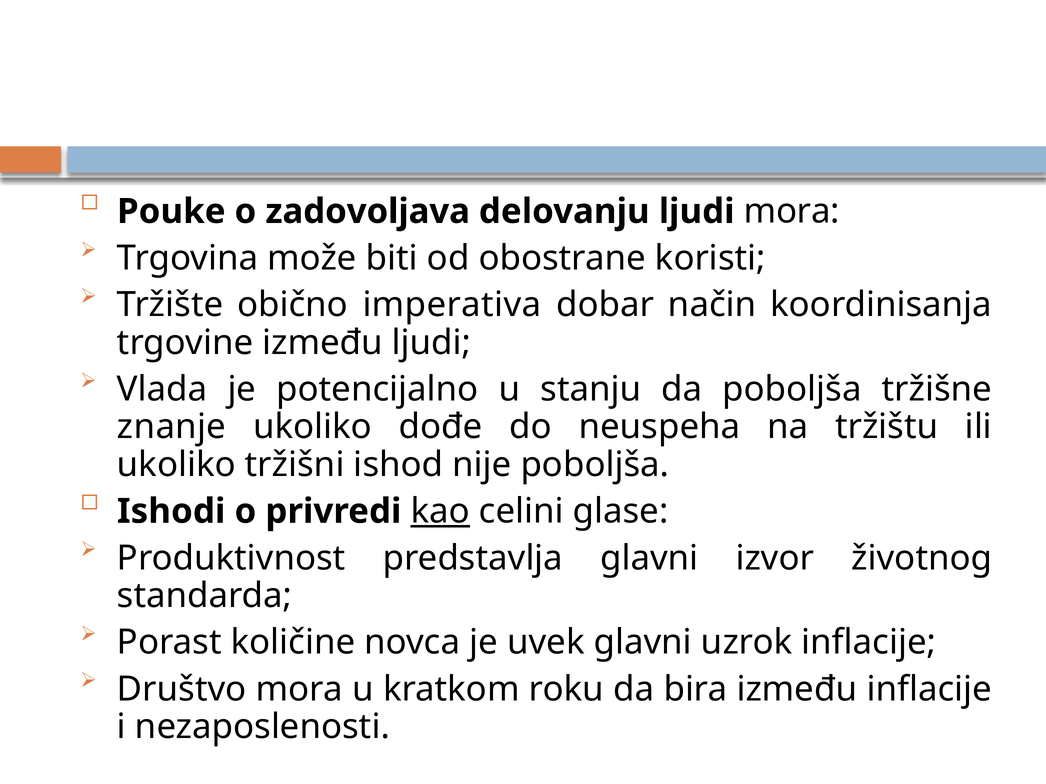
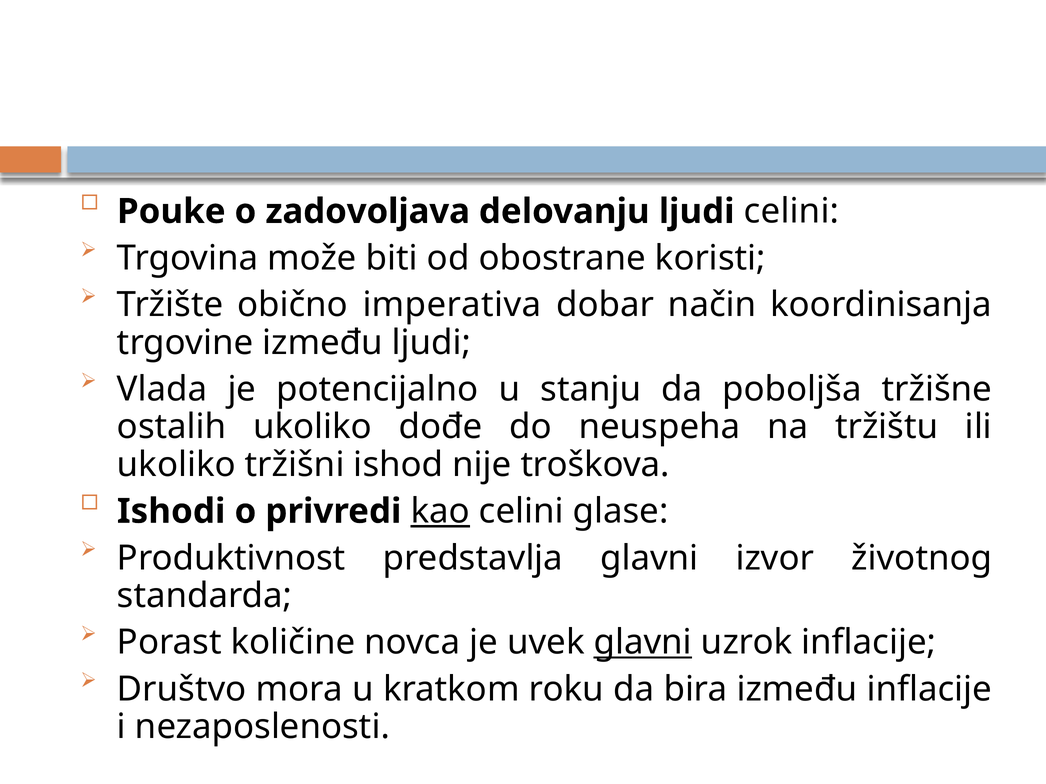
ljudi mora: mora -> celini
znanje: znanje -> ostalih
nije poboljša: poboljša -> troškova
glavni at (643, 643) underline: none -> present
